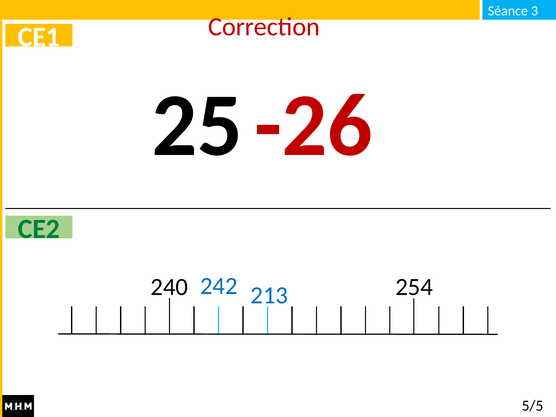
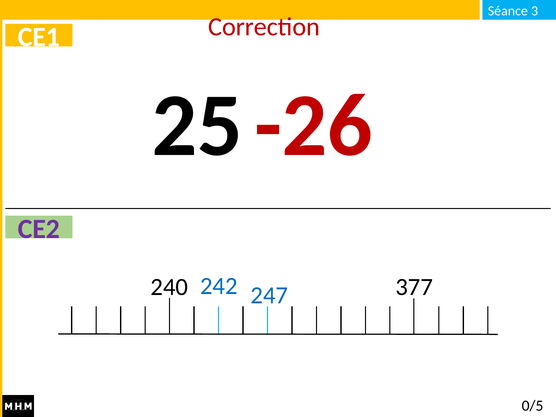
CE2 colour: green -> purple
213: 213 -> 247
254: 254 -> 377
5/5: 5/5 -> 0/5
